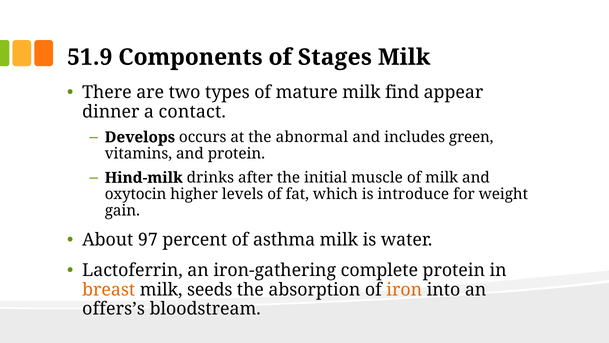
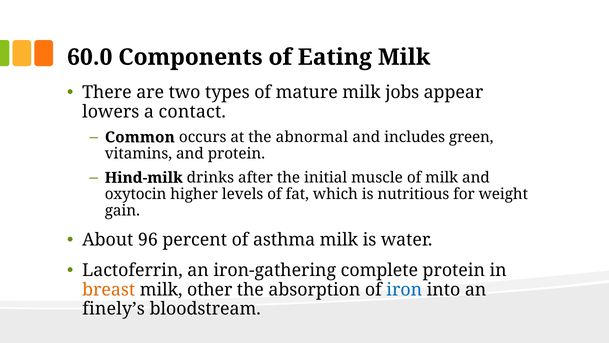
51.9: 51.9 -> 60.0
Stages: Stages -> Eating
find: find -> jobs
dinner: dinner -> lowers
Develops: Develops -> Common
introduce: introduce -> nutritious
97: 97 -> 96
seeds: seeds -> other
iron colour: orange -> blue
offers’s: offers’s -> finely’s
